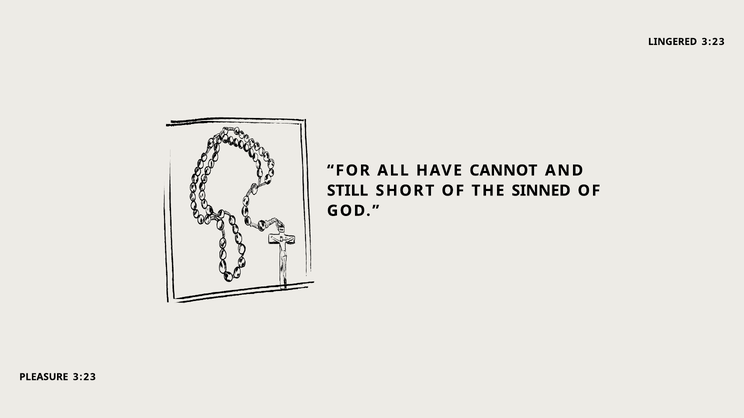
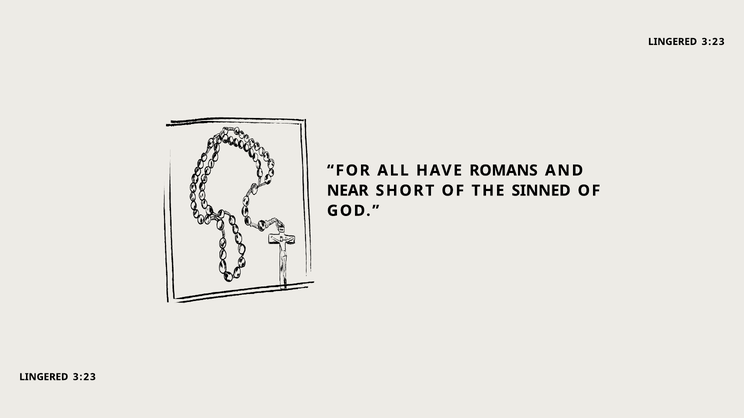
CANNOT: CANNOT -> ROMANS
STILL: STILL -> NEAR
PLEASURE at (44, 377): PLEASURE -> LINGERED
